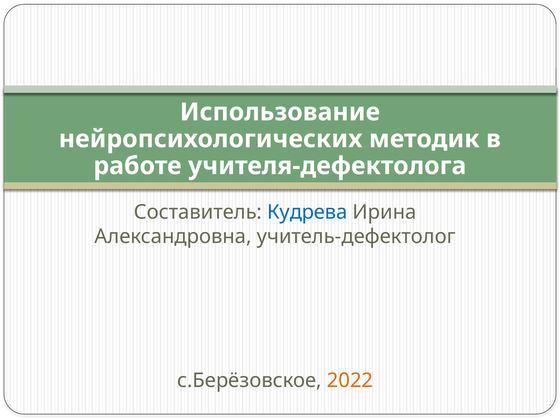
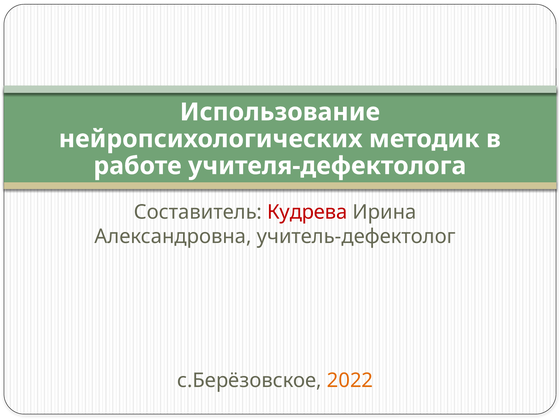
Кудрева colour: blue -> red
